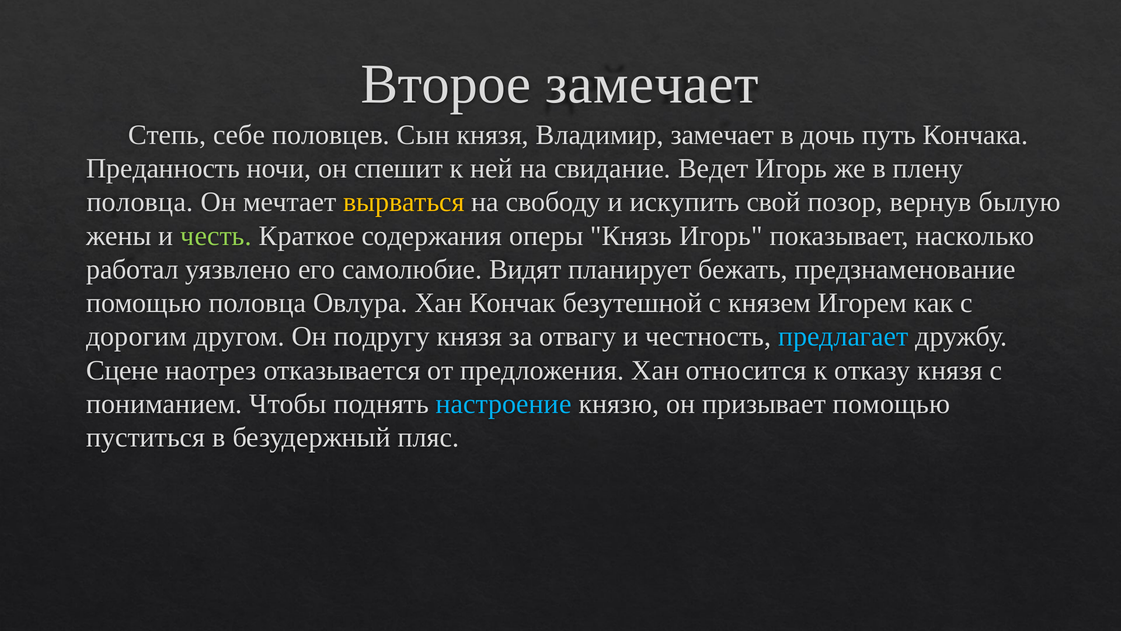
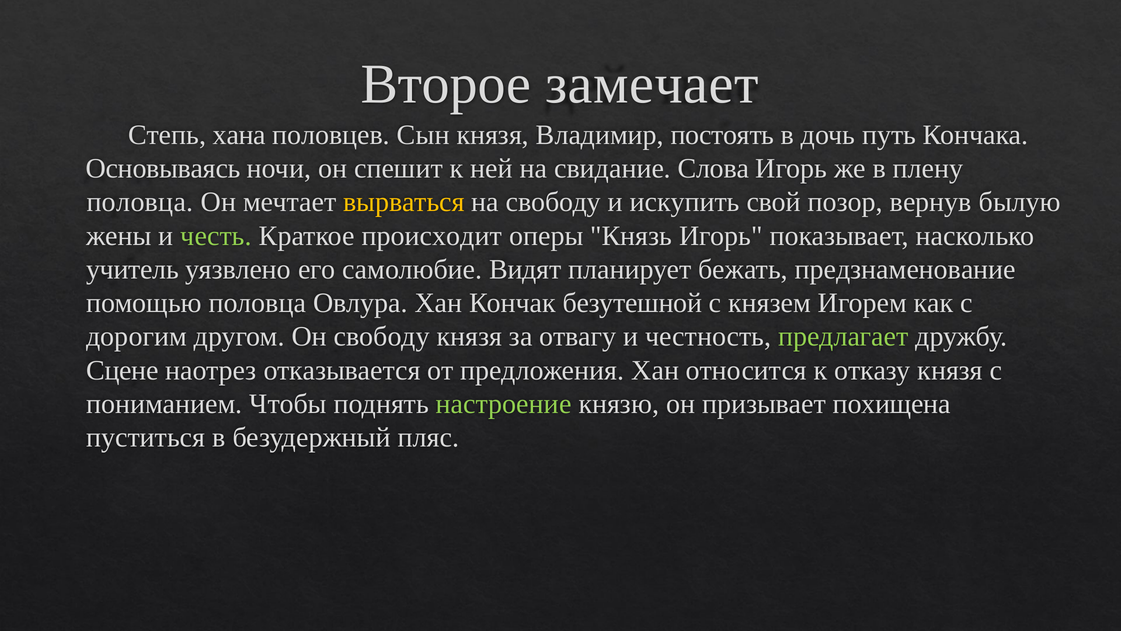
себе: себе -> хана
Владимир замечает: замечает -> постоять
Преданность: Преданность -> Основываясь
Ведет: Ведет -> Слова
содержания: содержания -> происходит
работал: работал -> учитель
Он подругу: подругу -> свободу
предлагает colour: light blue -> light green
настроение colour: light blue -> light green
призывает помощью: помощью -> похищена
